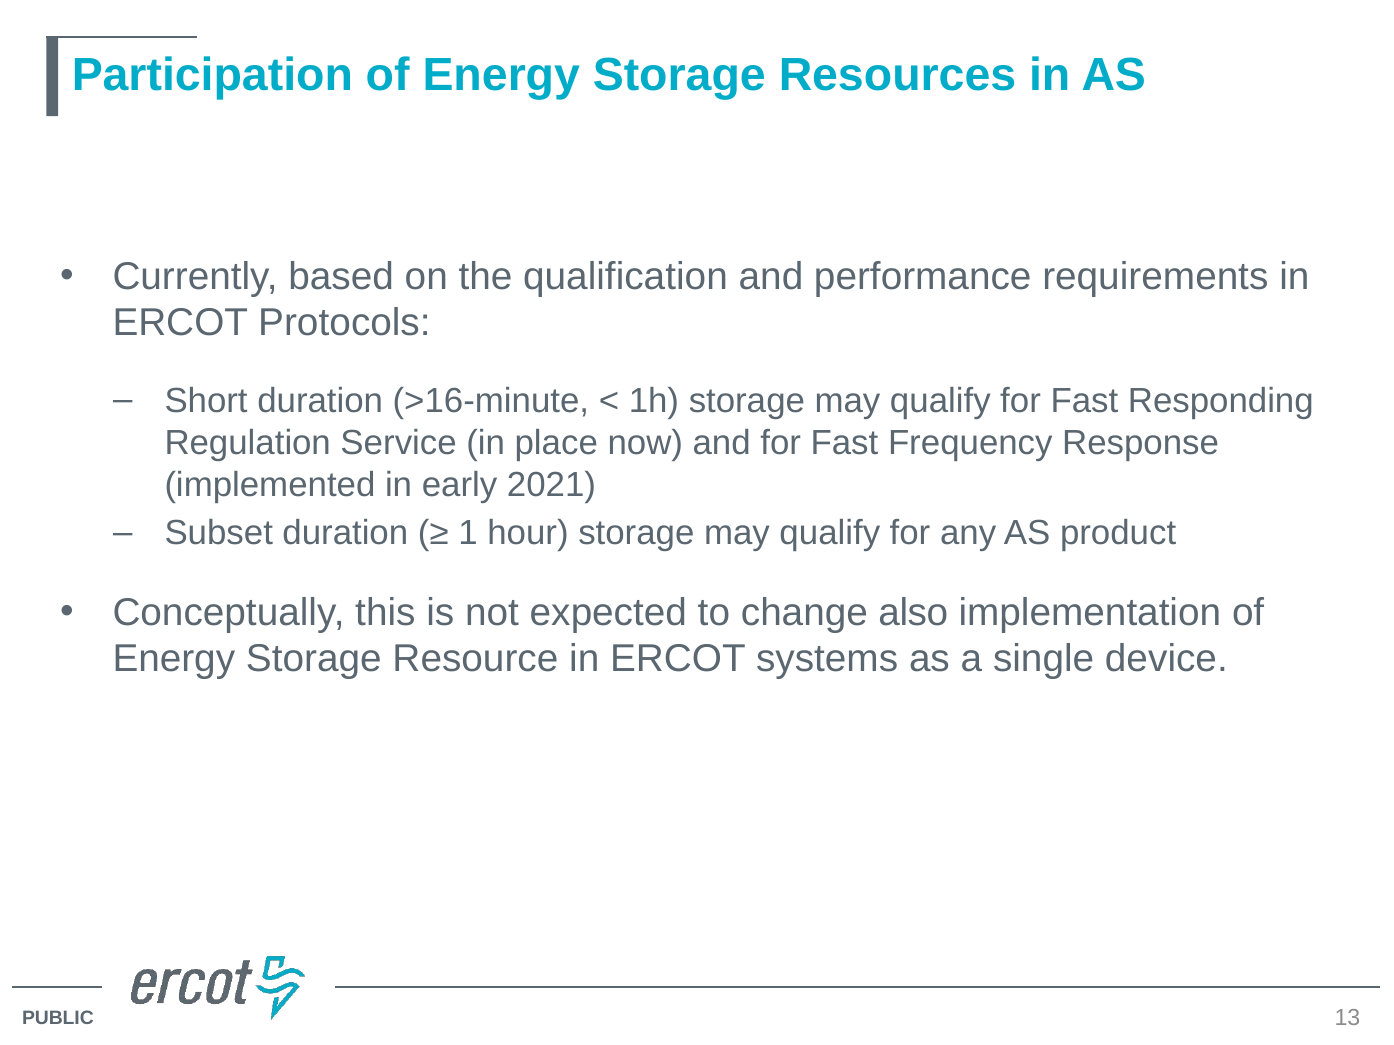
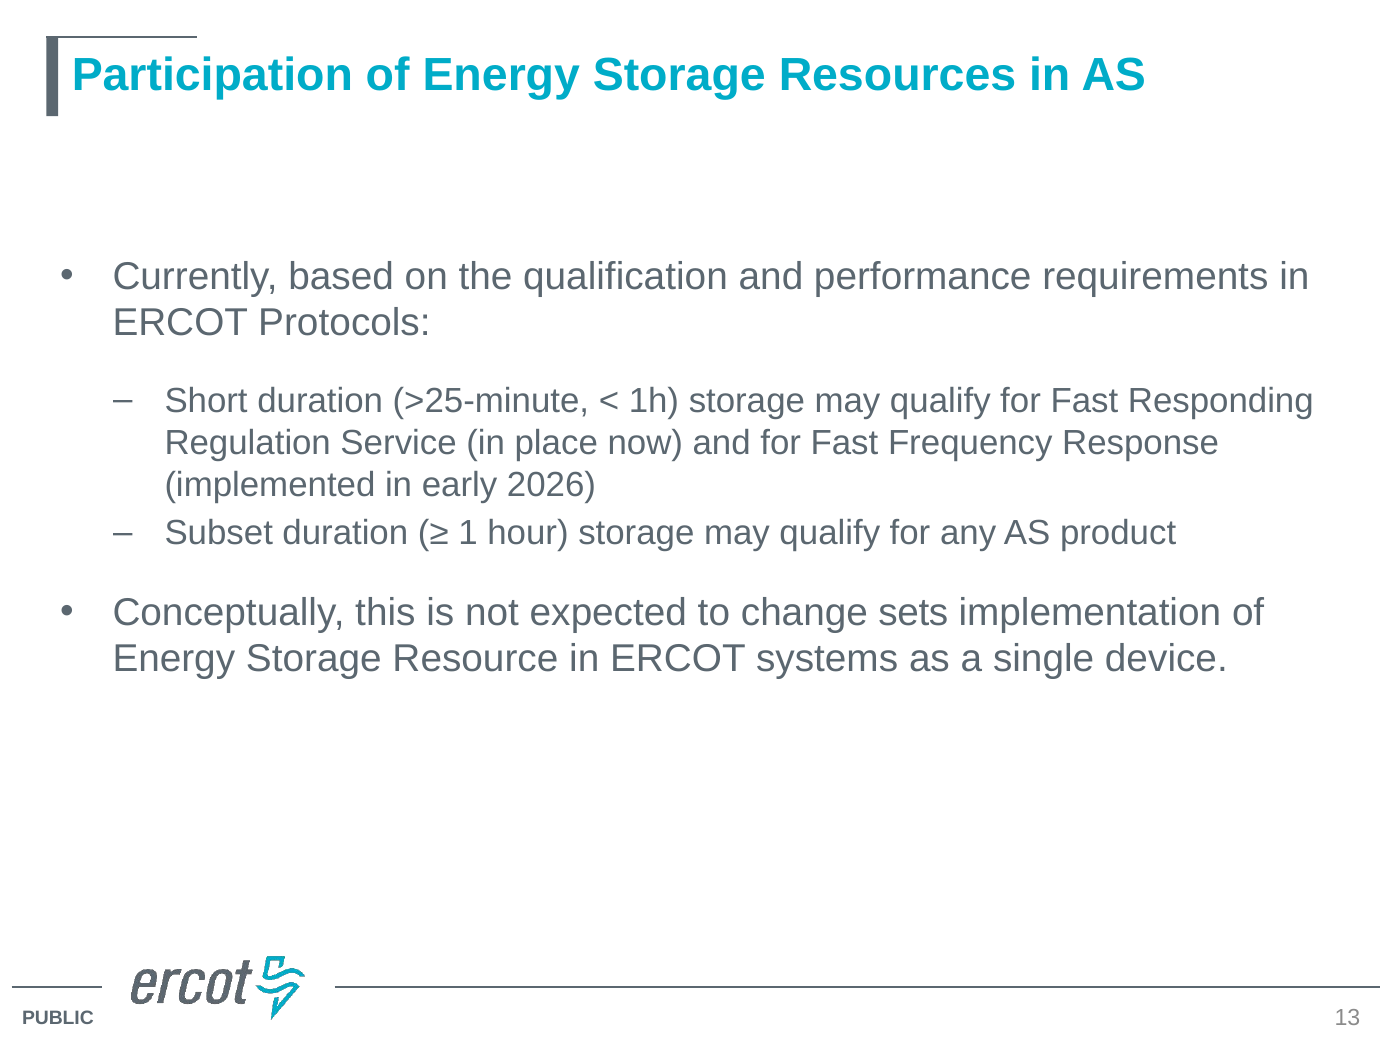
>16-minute: >16-minute -> >25-minute
2021: 2021 -> 2026
also: also -> sets
